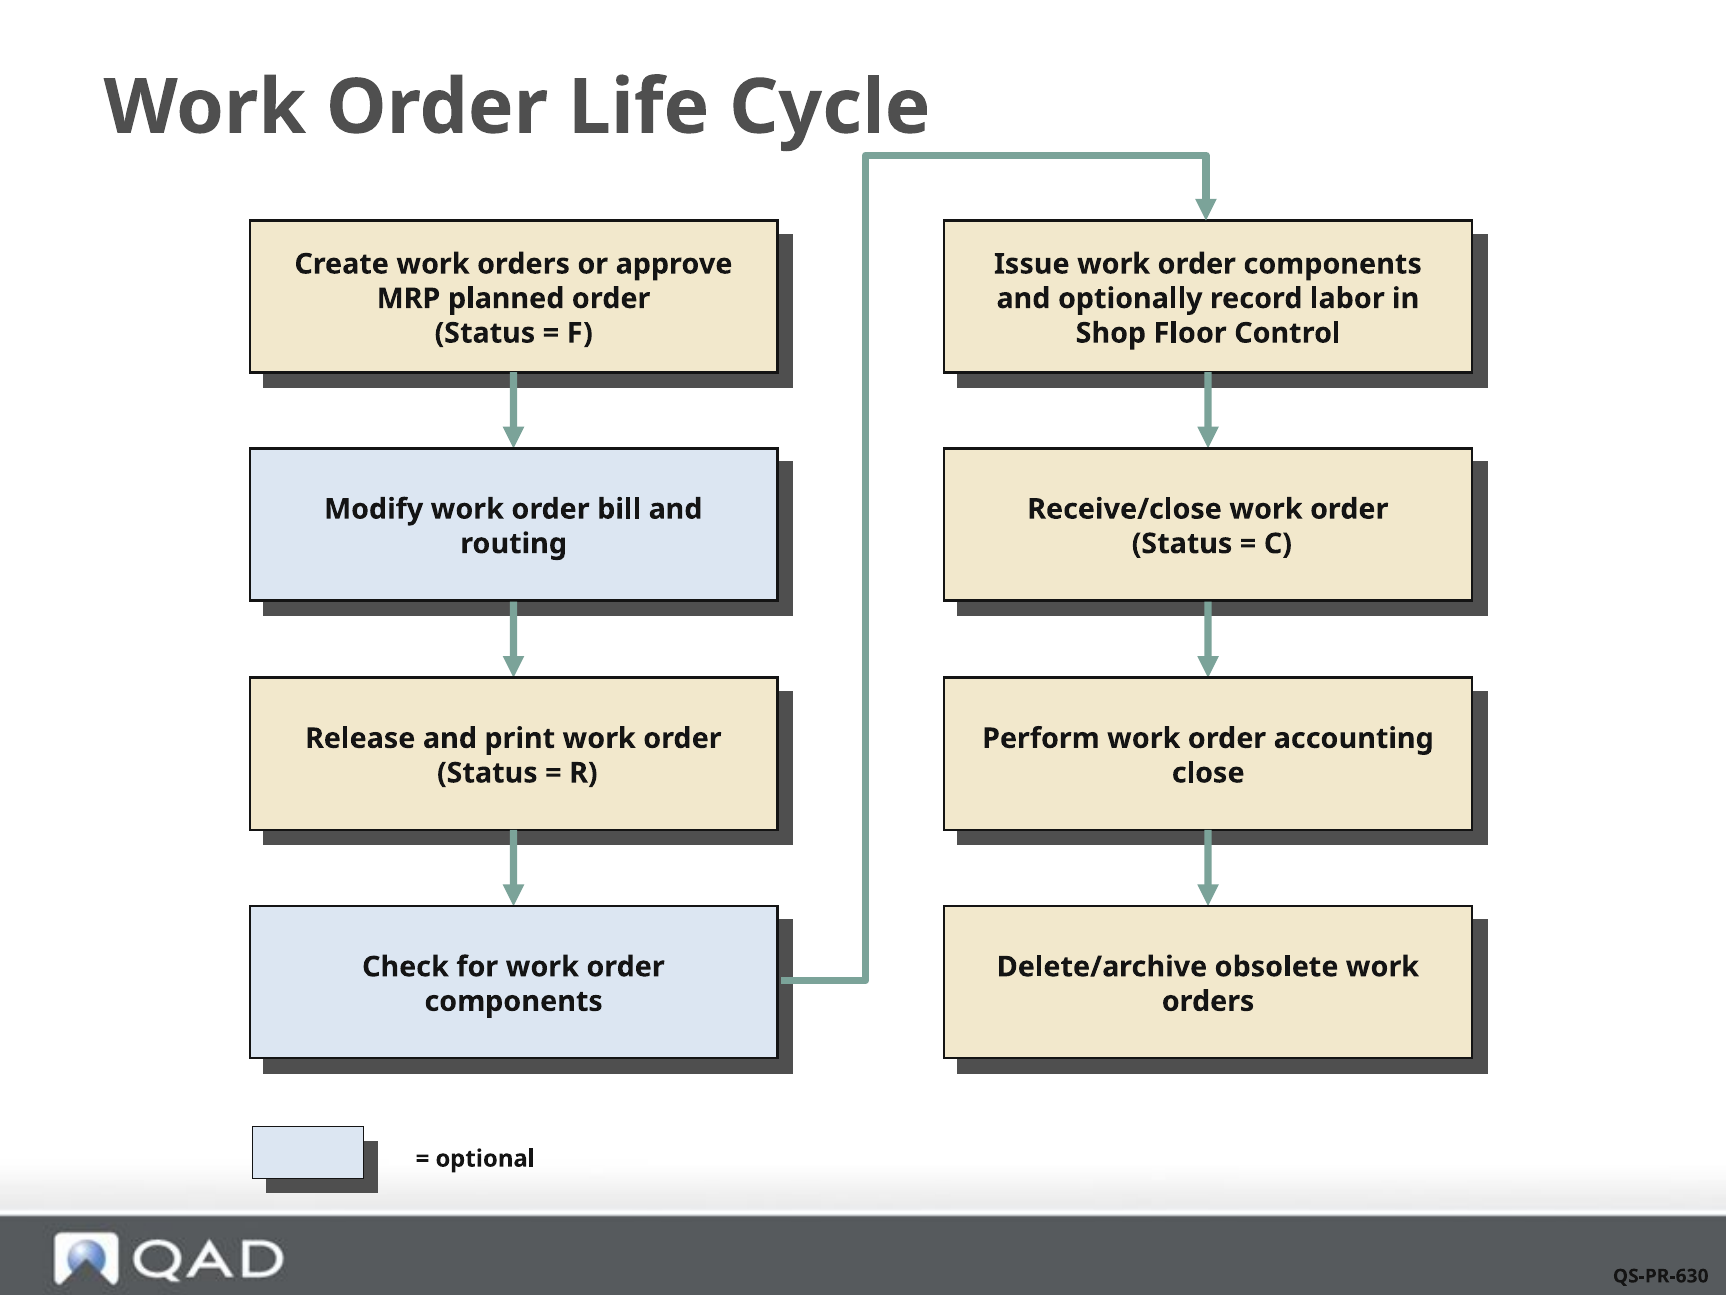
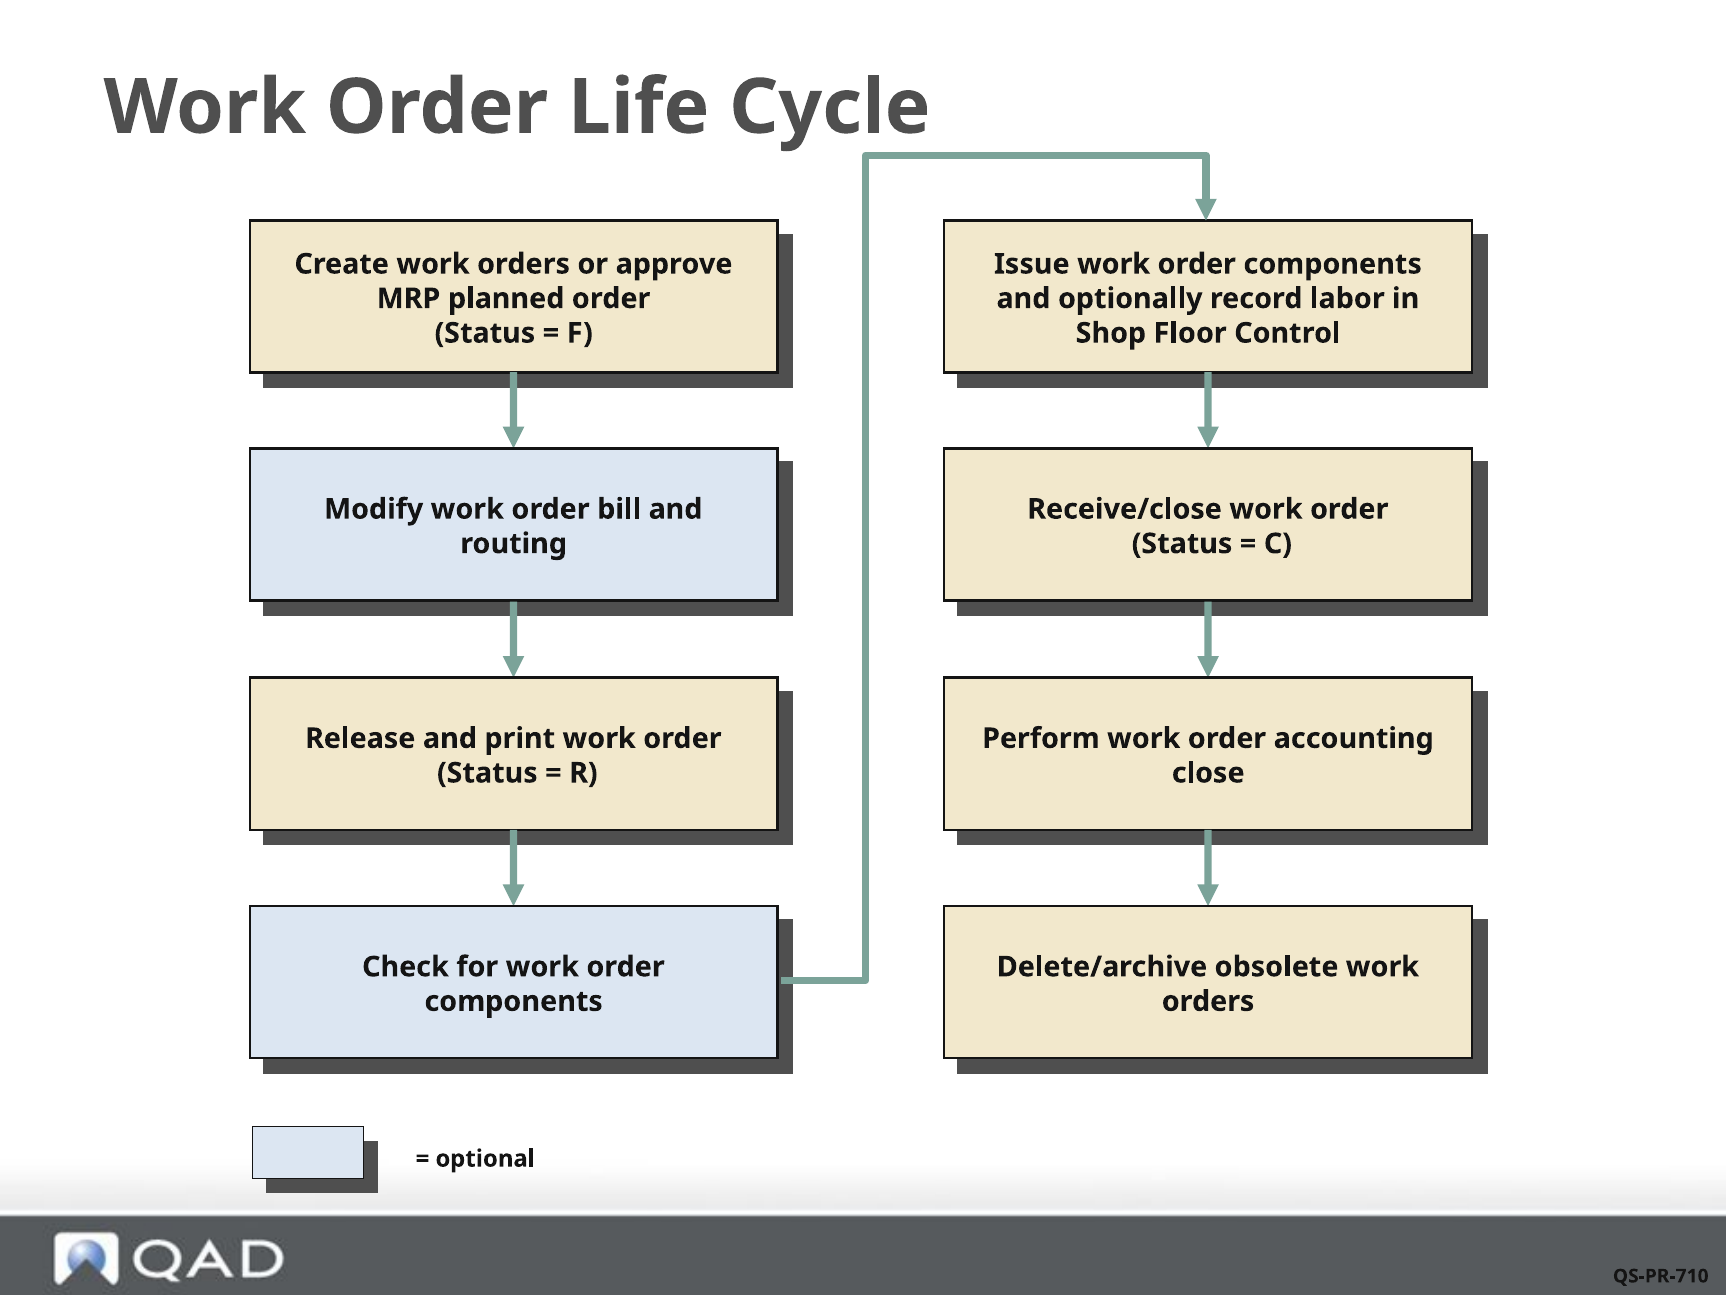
QS-PR-630: QS-PR-630 -> QS-PR-710
